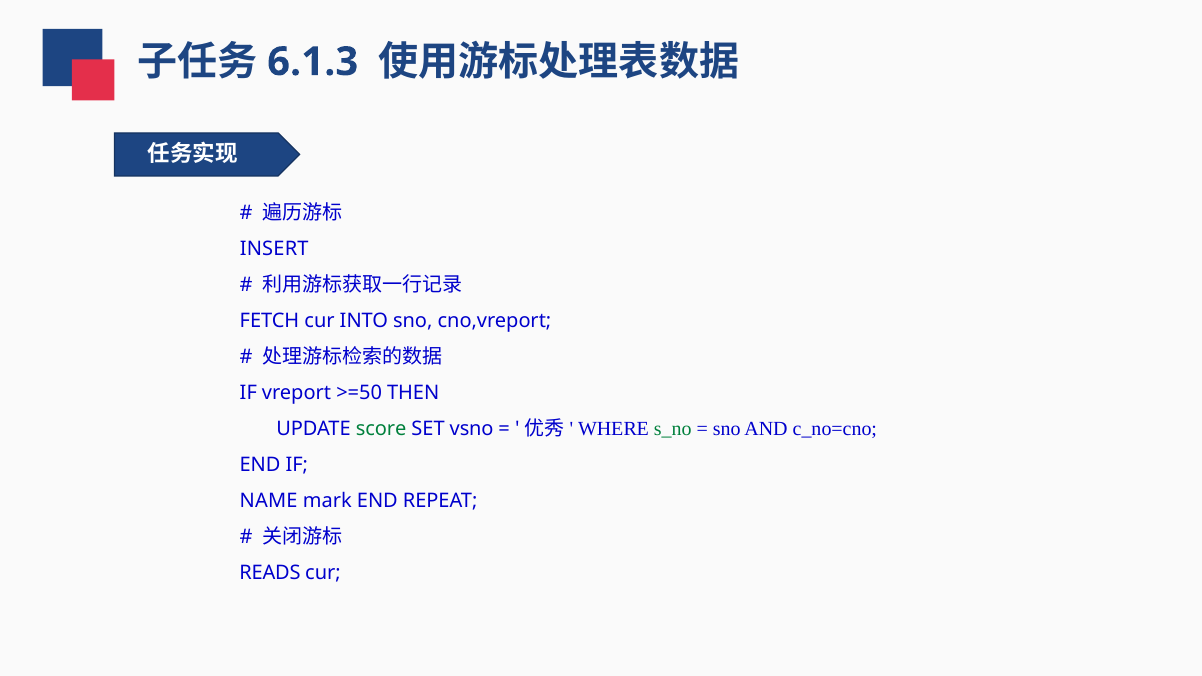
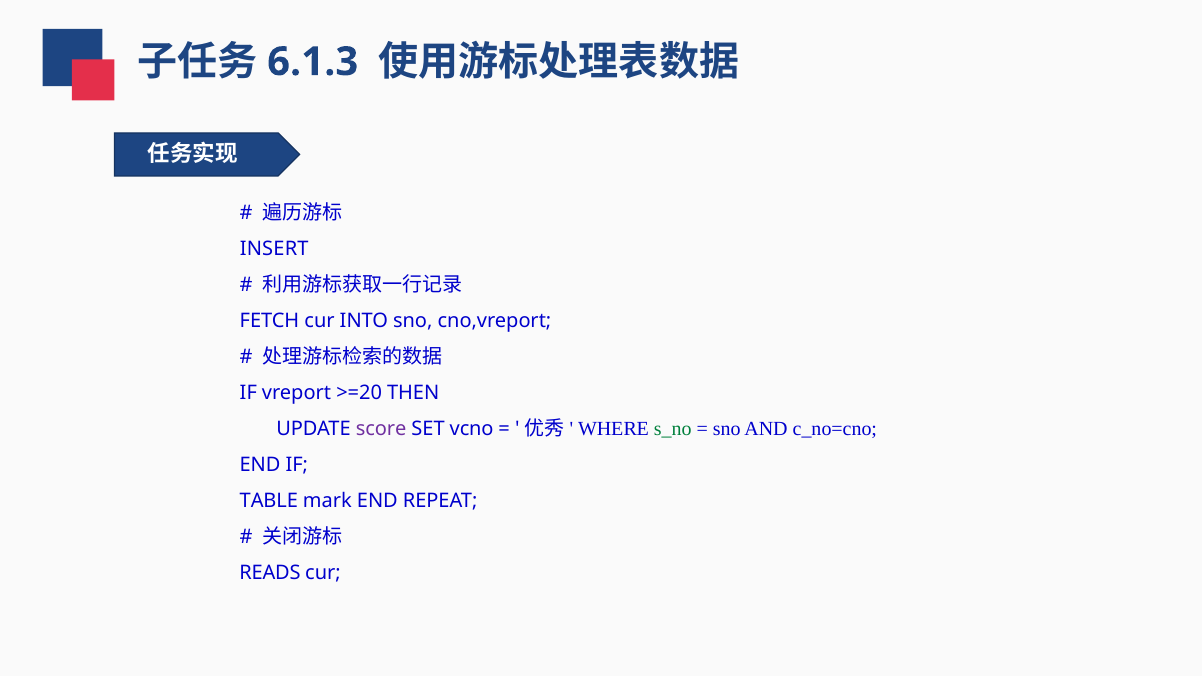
>=50: >=50 -> >=20
score colour: green -> purple
vsno: vsno -> vcno
NAME: NAME -> TABLE
